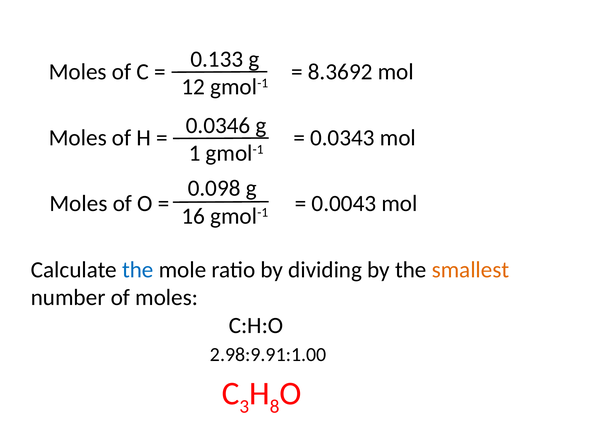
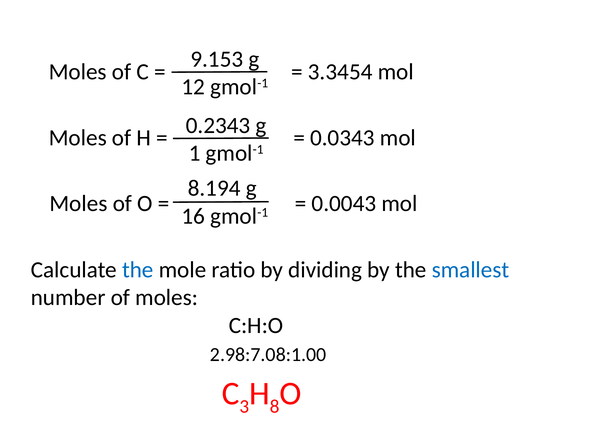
0.133: 0.133 -> 9.153
8.3692: 8.3692 -> 3.3454
0.0346: 0.0346 -> 0.2343
0.098: 0.098 -> 8.194
smallest colour: orange -> blue
2.98:9.91:1.00: 2.98:9.91:1.00 -> 2.98:7.08:1.00
